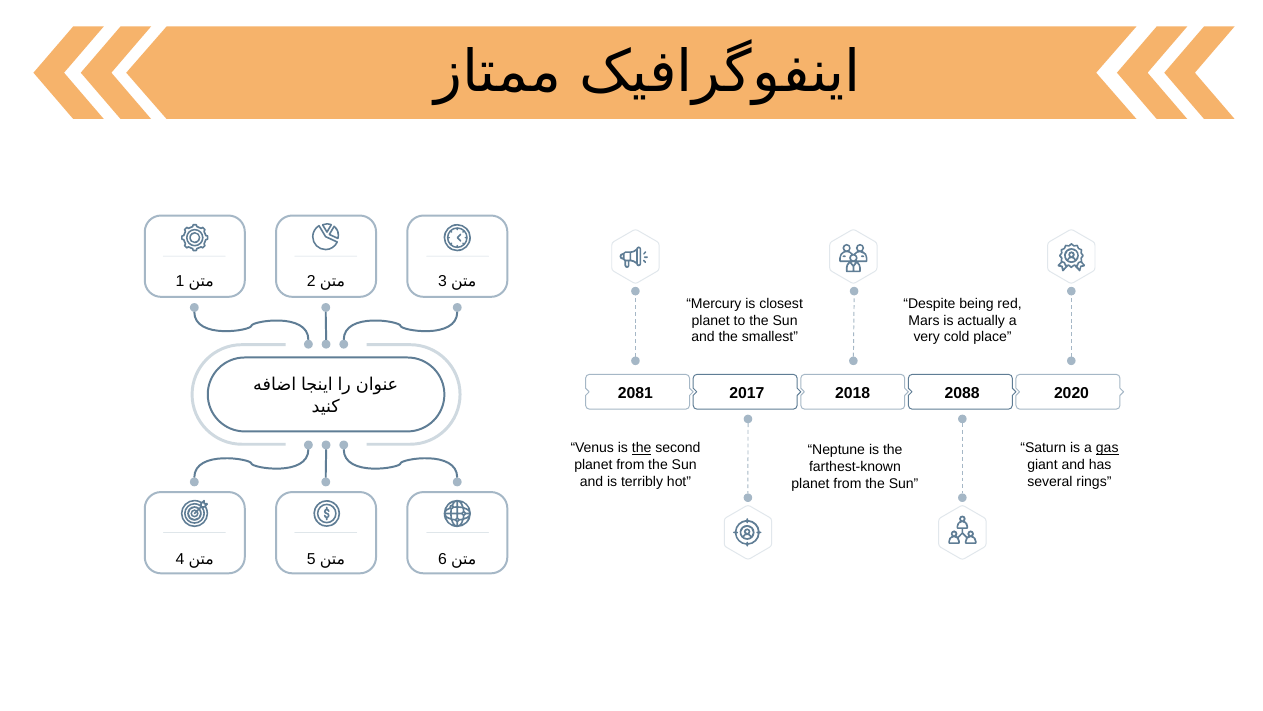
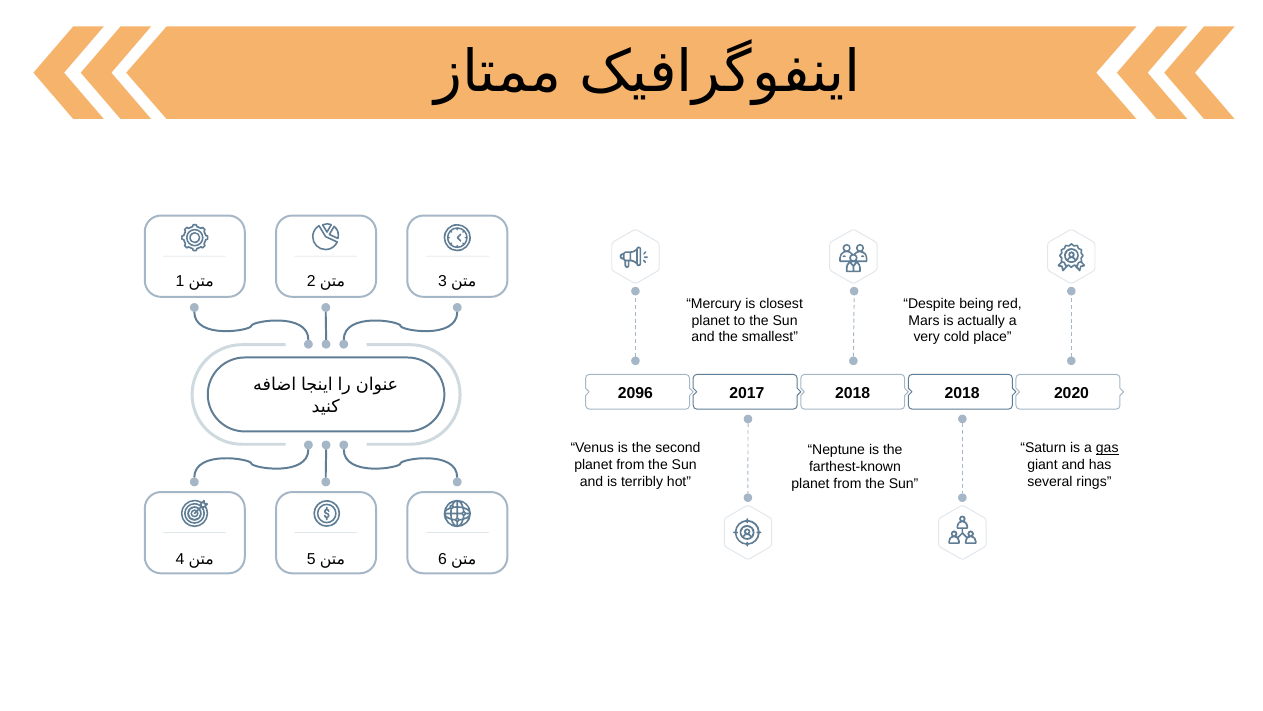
2081: 2081 -> 2096
2018 2088: 2088 -> 2018
the at (642, 448) underline: present -> none
